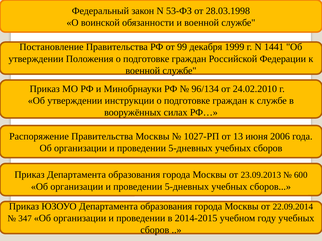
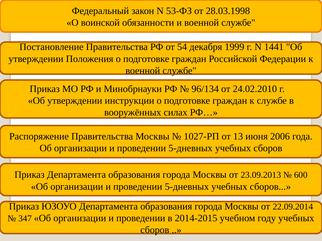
99: 99 -> 54
